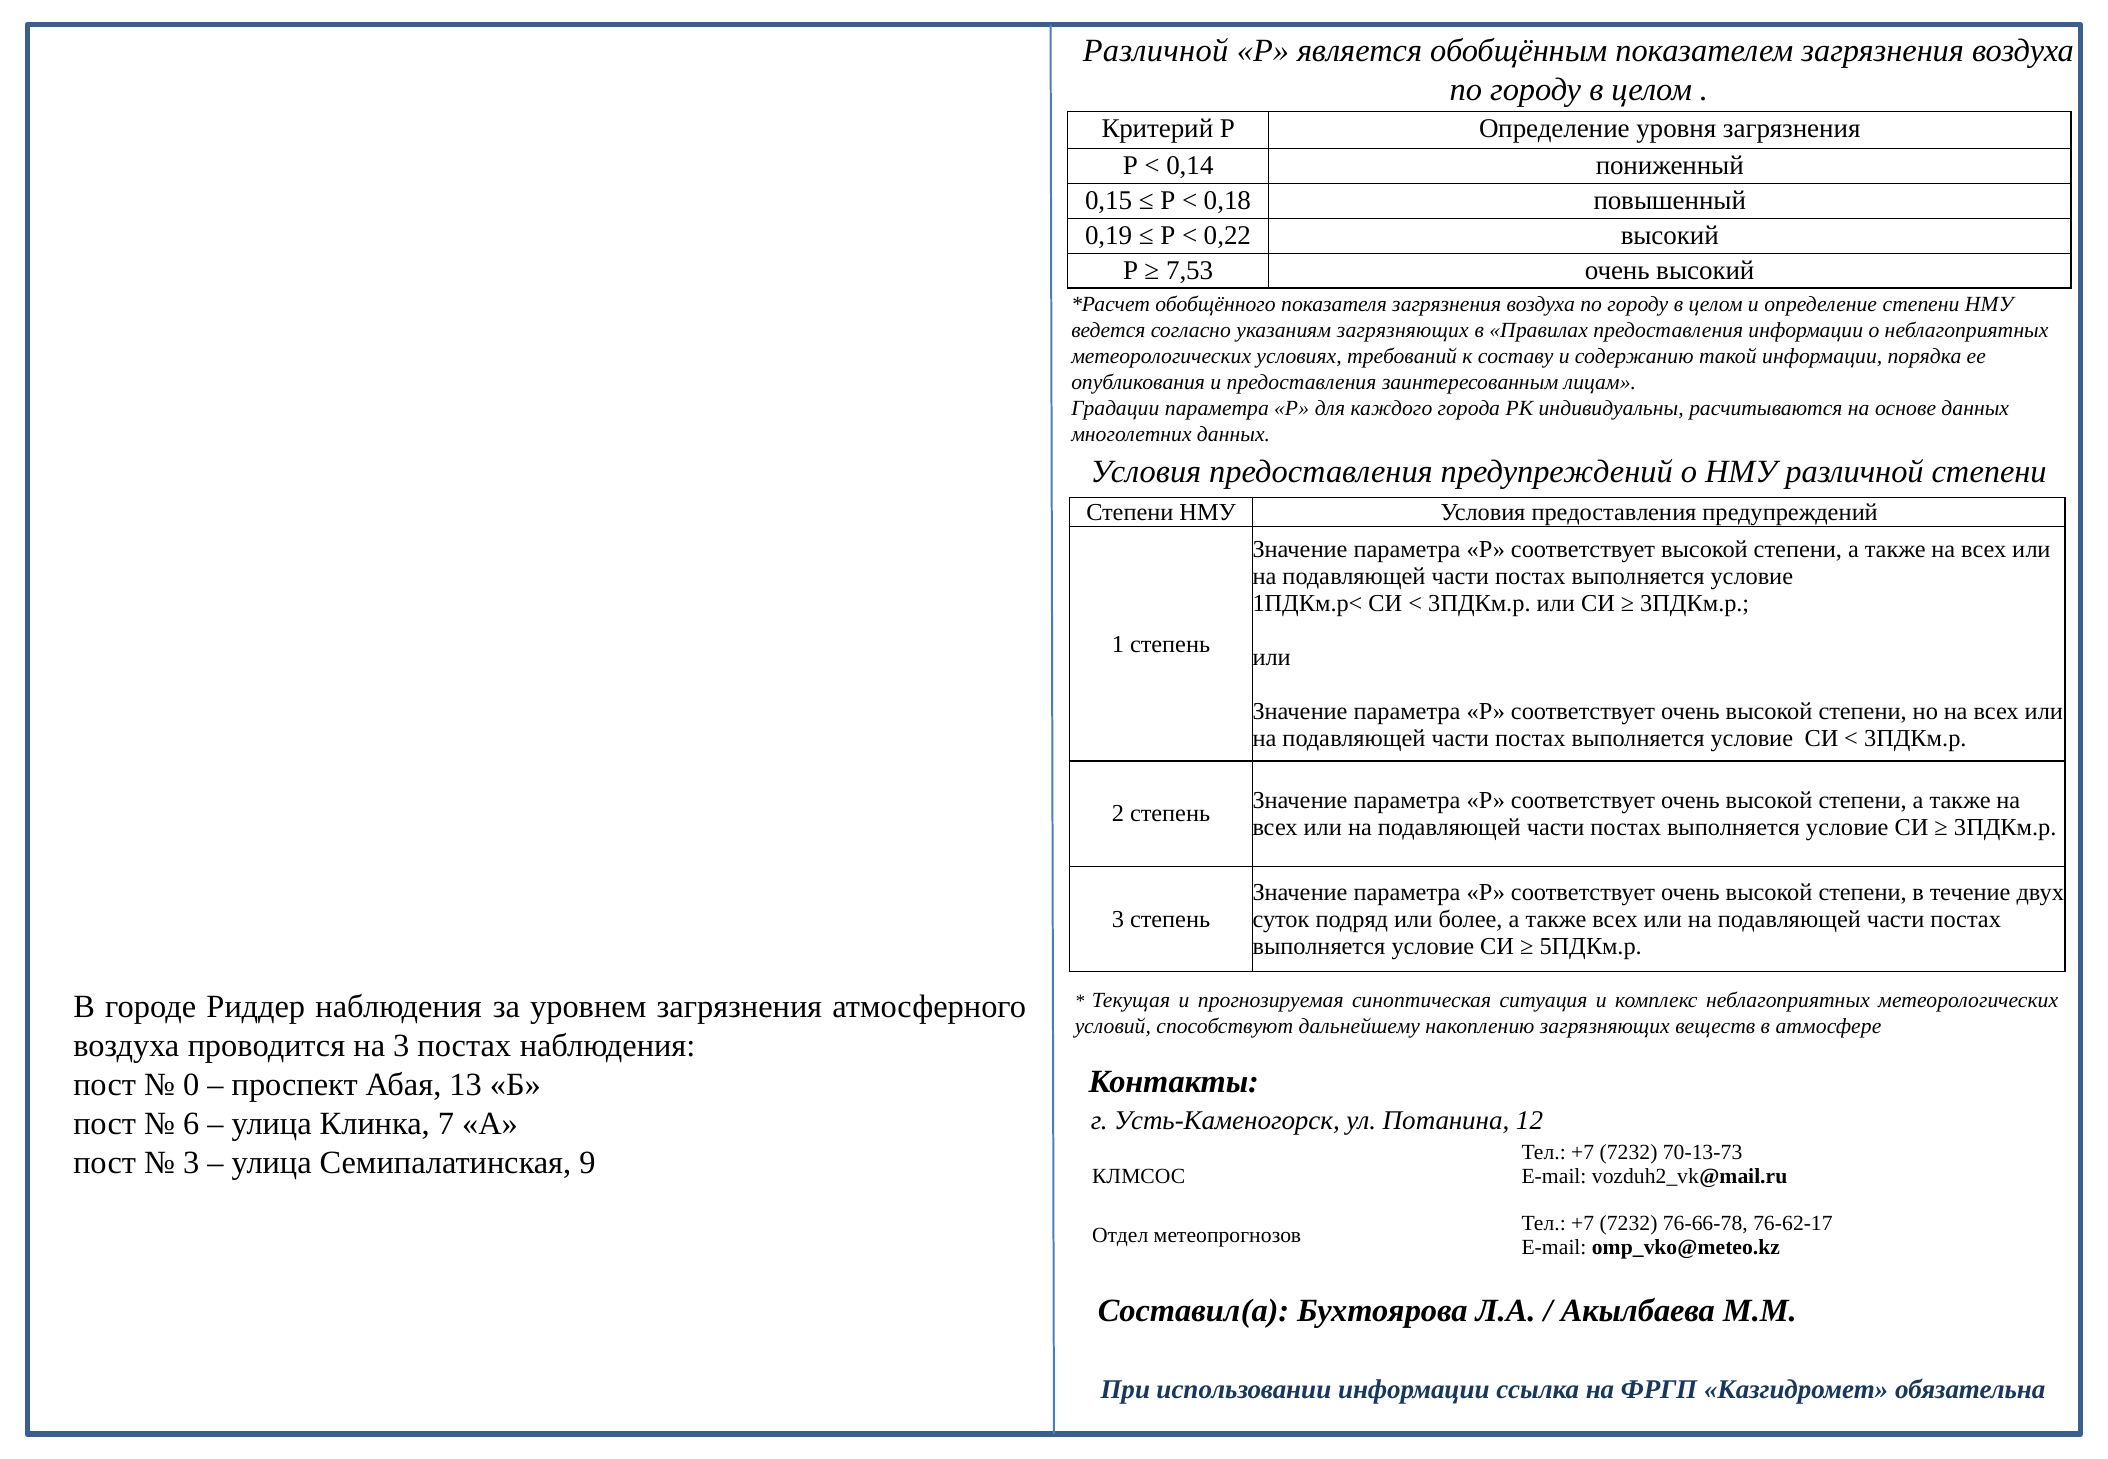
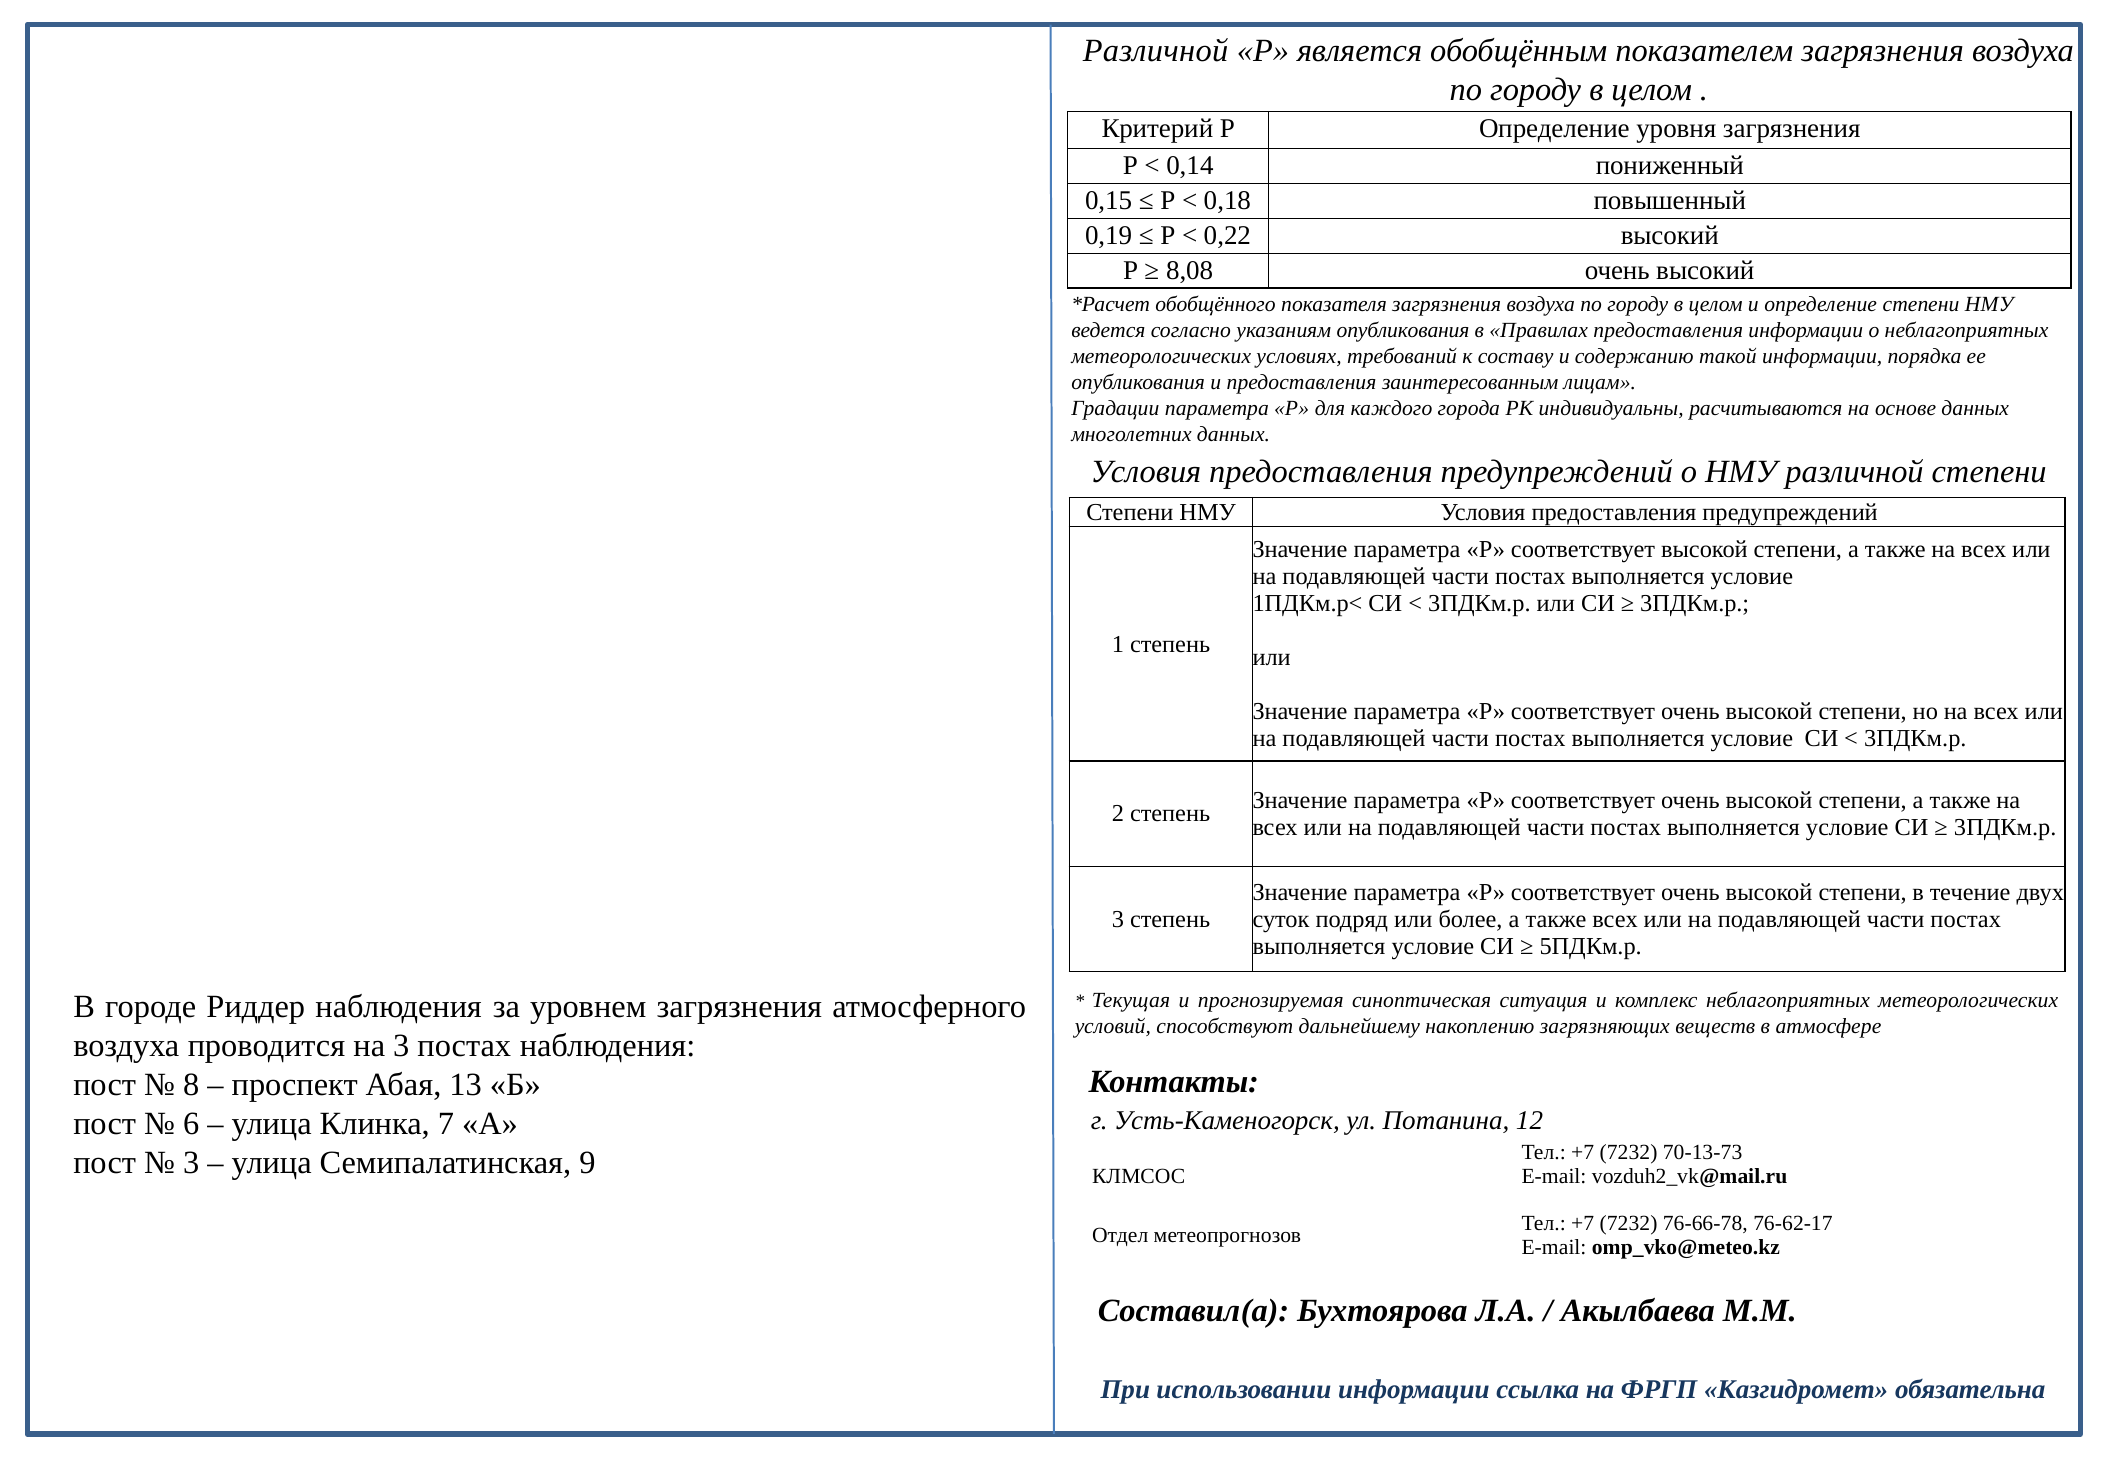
7,53: 7,53 -> 8,08
указаниям загрязняющих: загрязняющих -> опубликования
0: 0 -> 8
